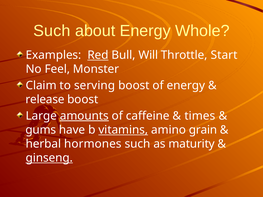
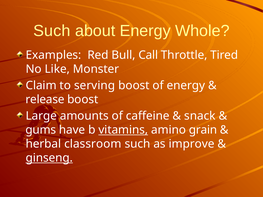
Red underline: present -> none
Will: Will -> Call
Start: Start -> Tired
Feel: Feel -> Like
amounts underline: present -> none
times: times -> snack
hormones: hormones -> classroom
maturity: maturity -> improve
